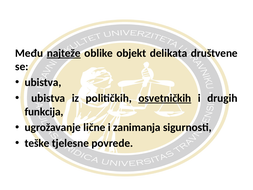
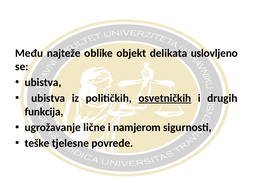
najteže underline: present -> none
društvene: društvene -> uslovljeno
zanimanja: zanimanja -> namjerom
